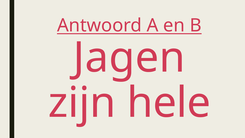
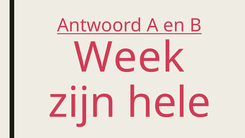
Jagen: Jagen -> Week
